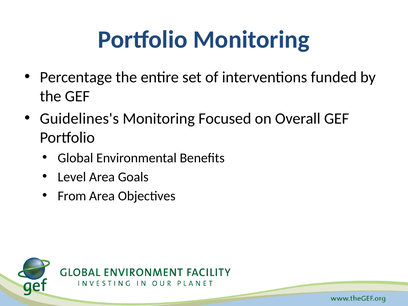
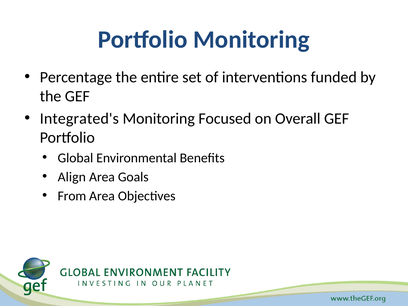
Guidelines's: Guidelines's -> Integrated's
Level: Level -> Align
